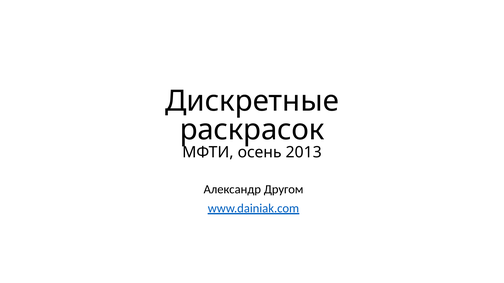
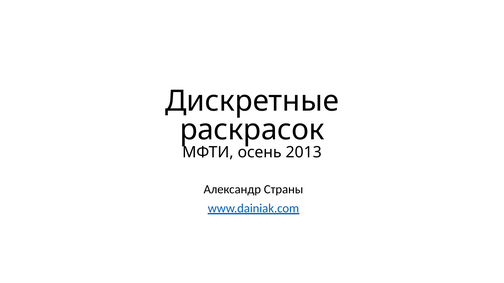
Другом: Другом -> Страны
